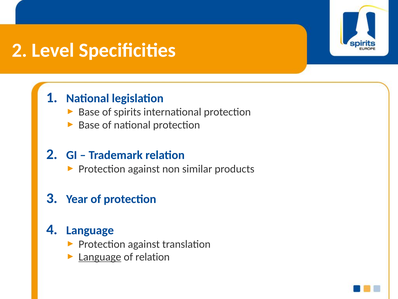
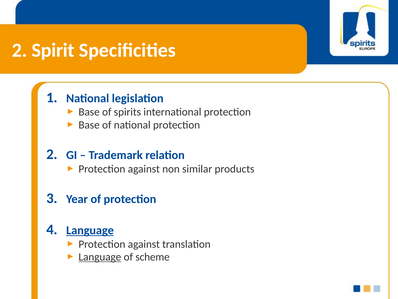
Level: Level -> Spirit
Language at (90, 230) underline: none -> present
of relation: relation -> scheme
